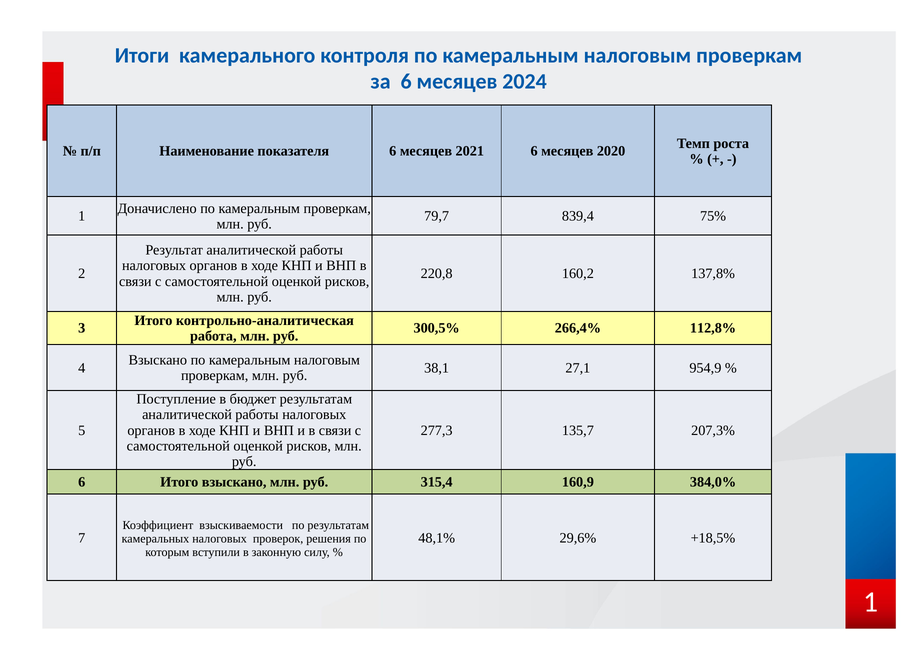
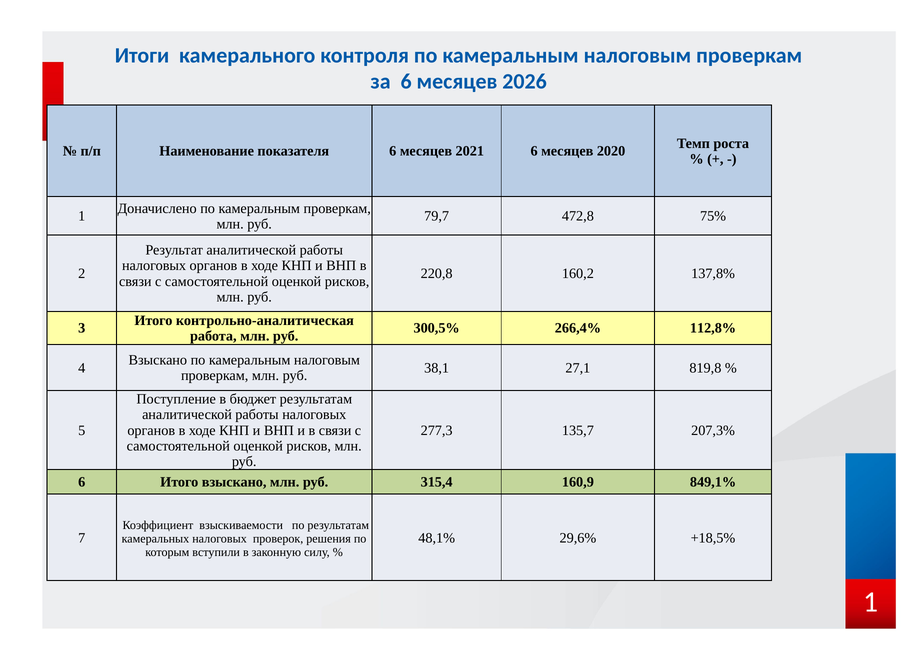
2024: 2024 -> 2026
839,4: 839,4 -> 472,8
954,9: 954,9 -> 819,8
384,0%: 384,0% -> 849,1%
